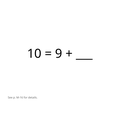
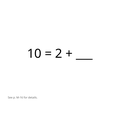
9: 9 -> 2
